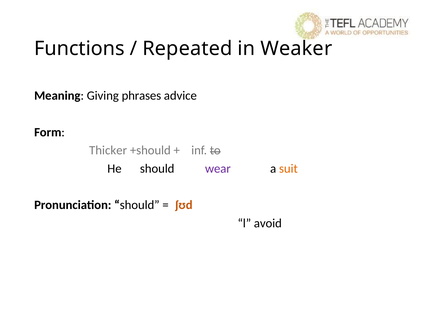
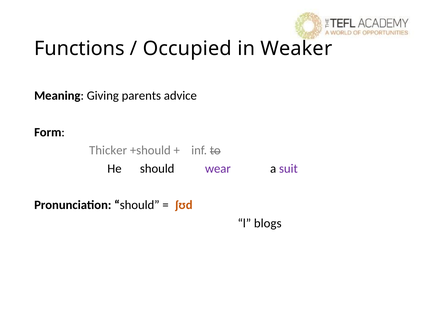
Repeated: Repeated -> Occupied
phrases: phrases -> parents
suit colour: orange -> purple
avoid: avoid -> blogs
